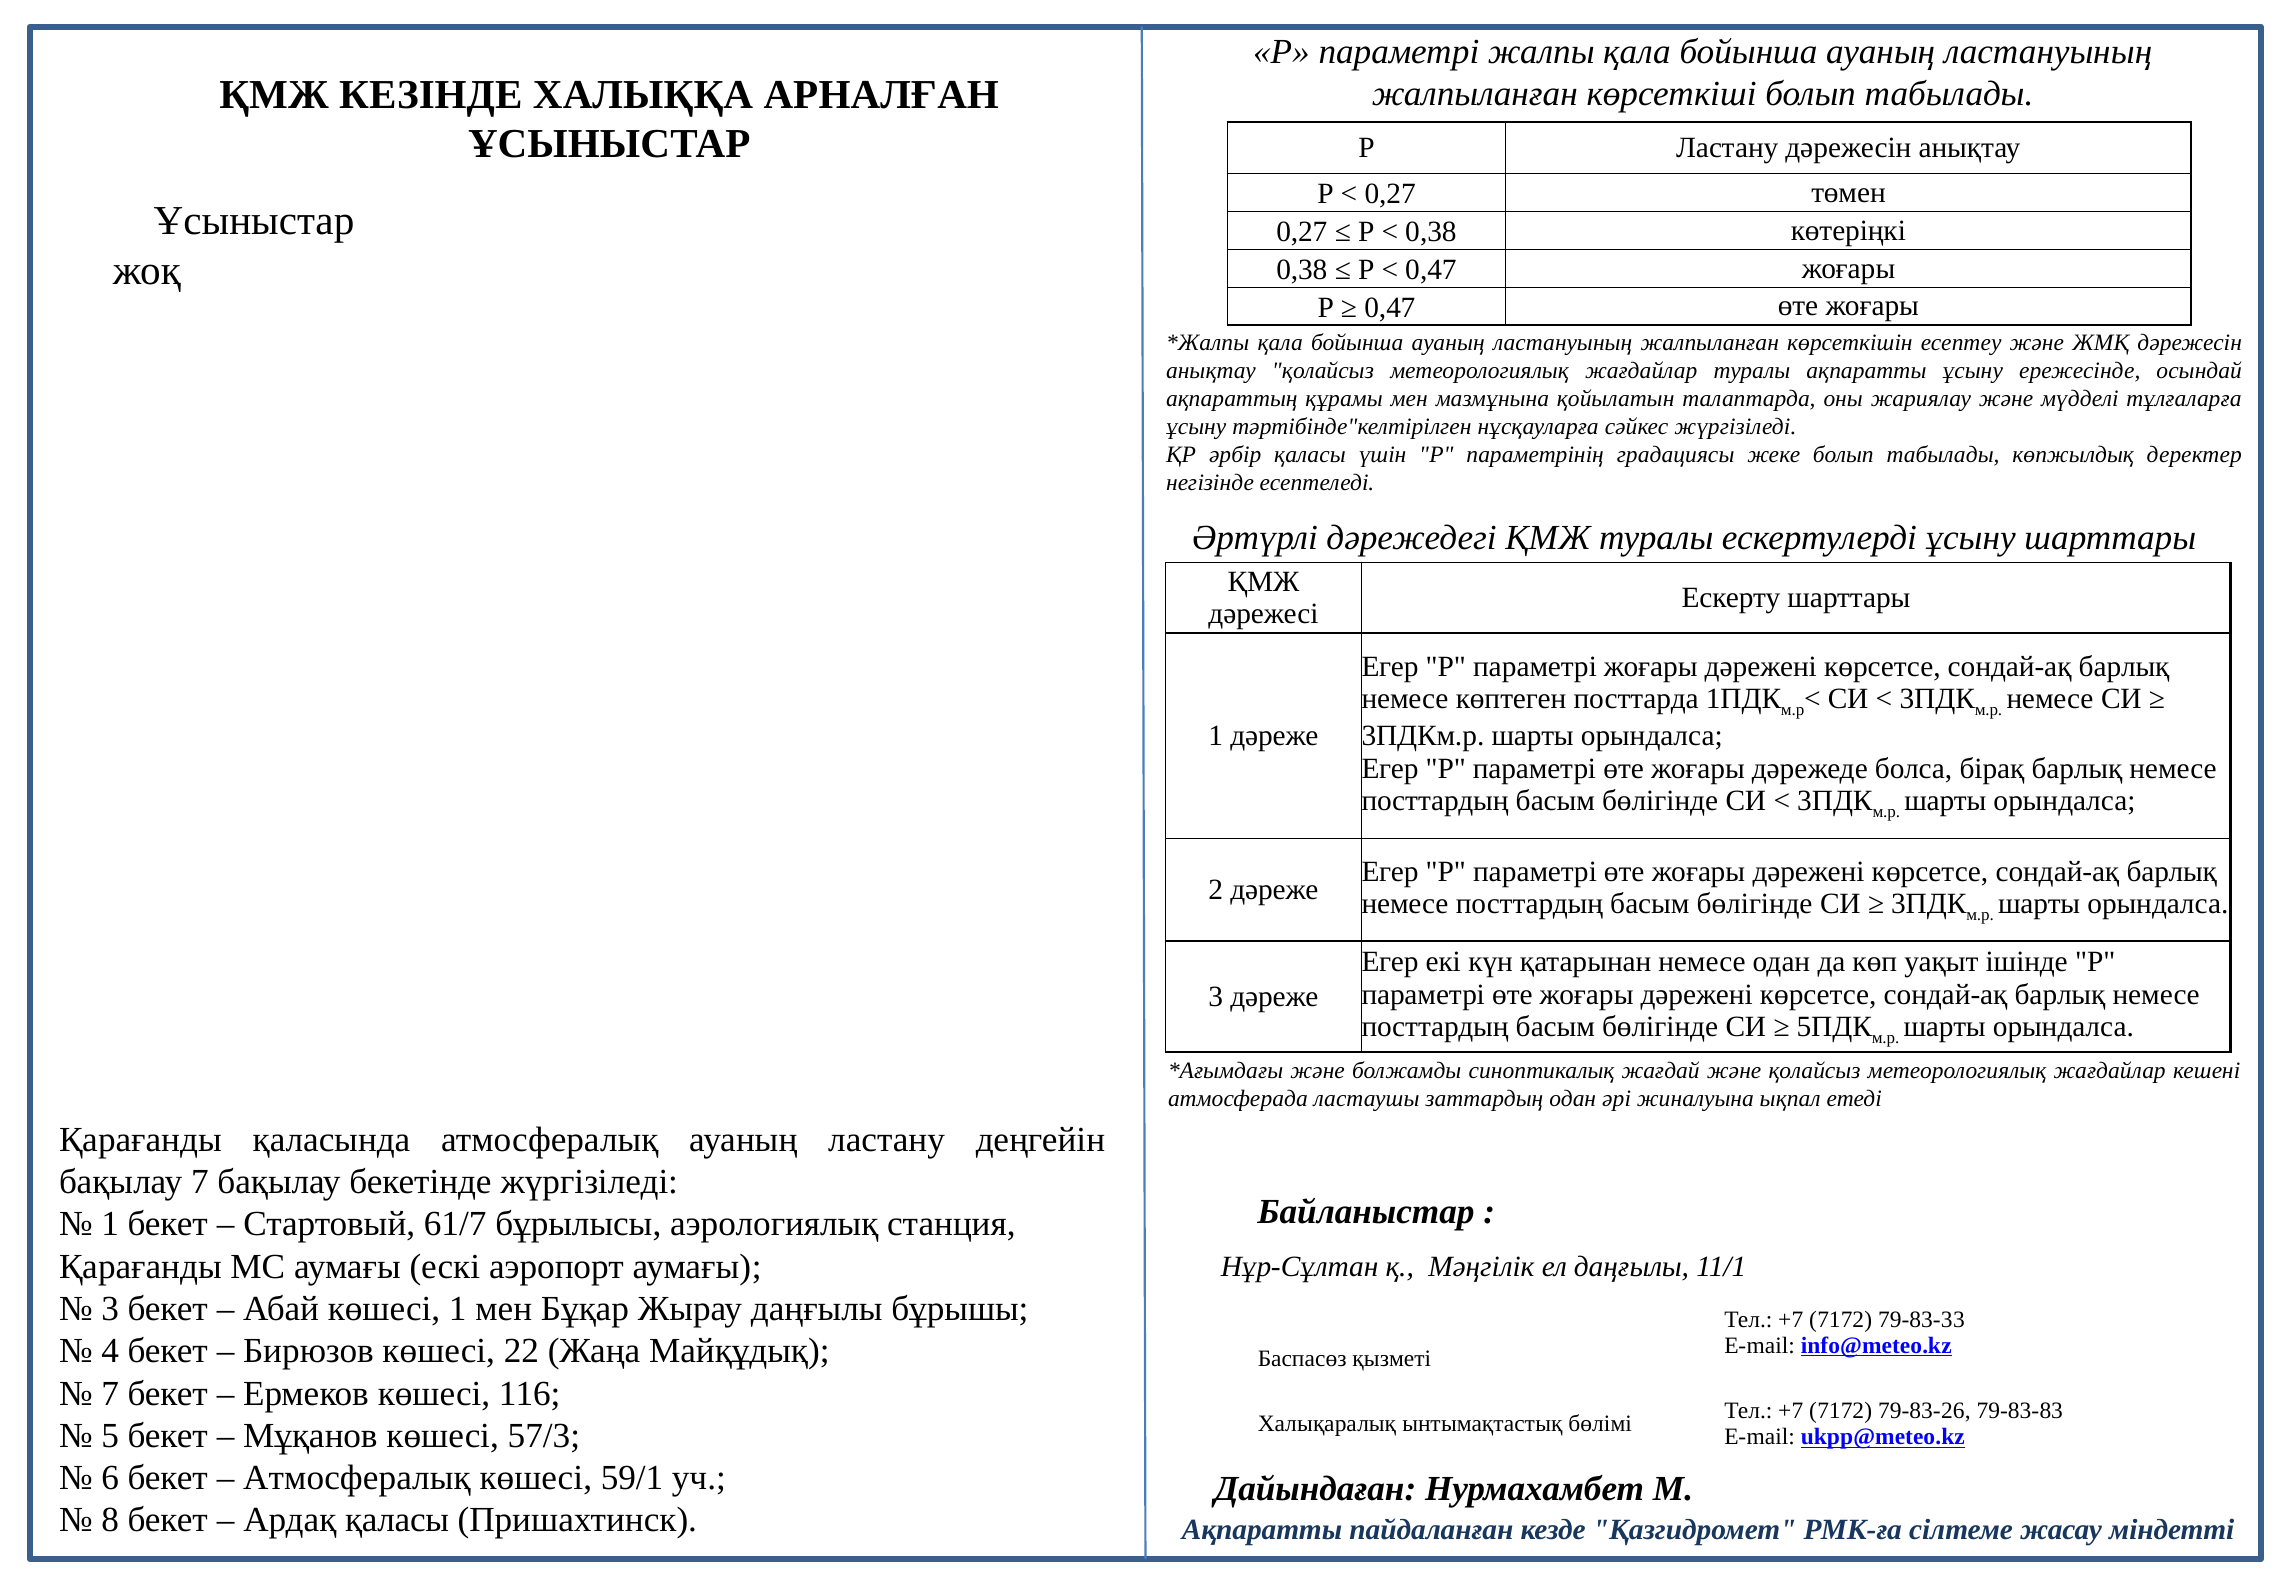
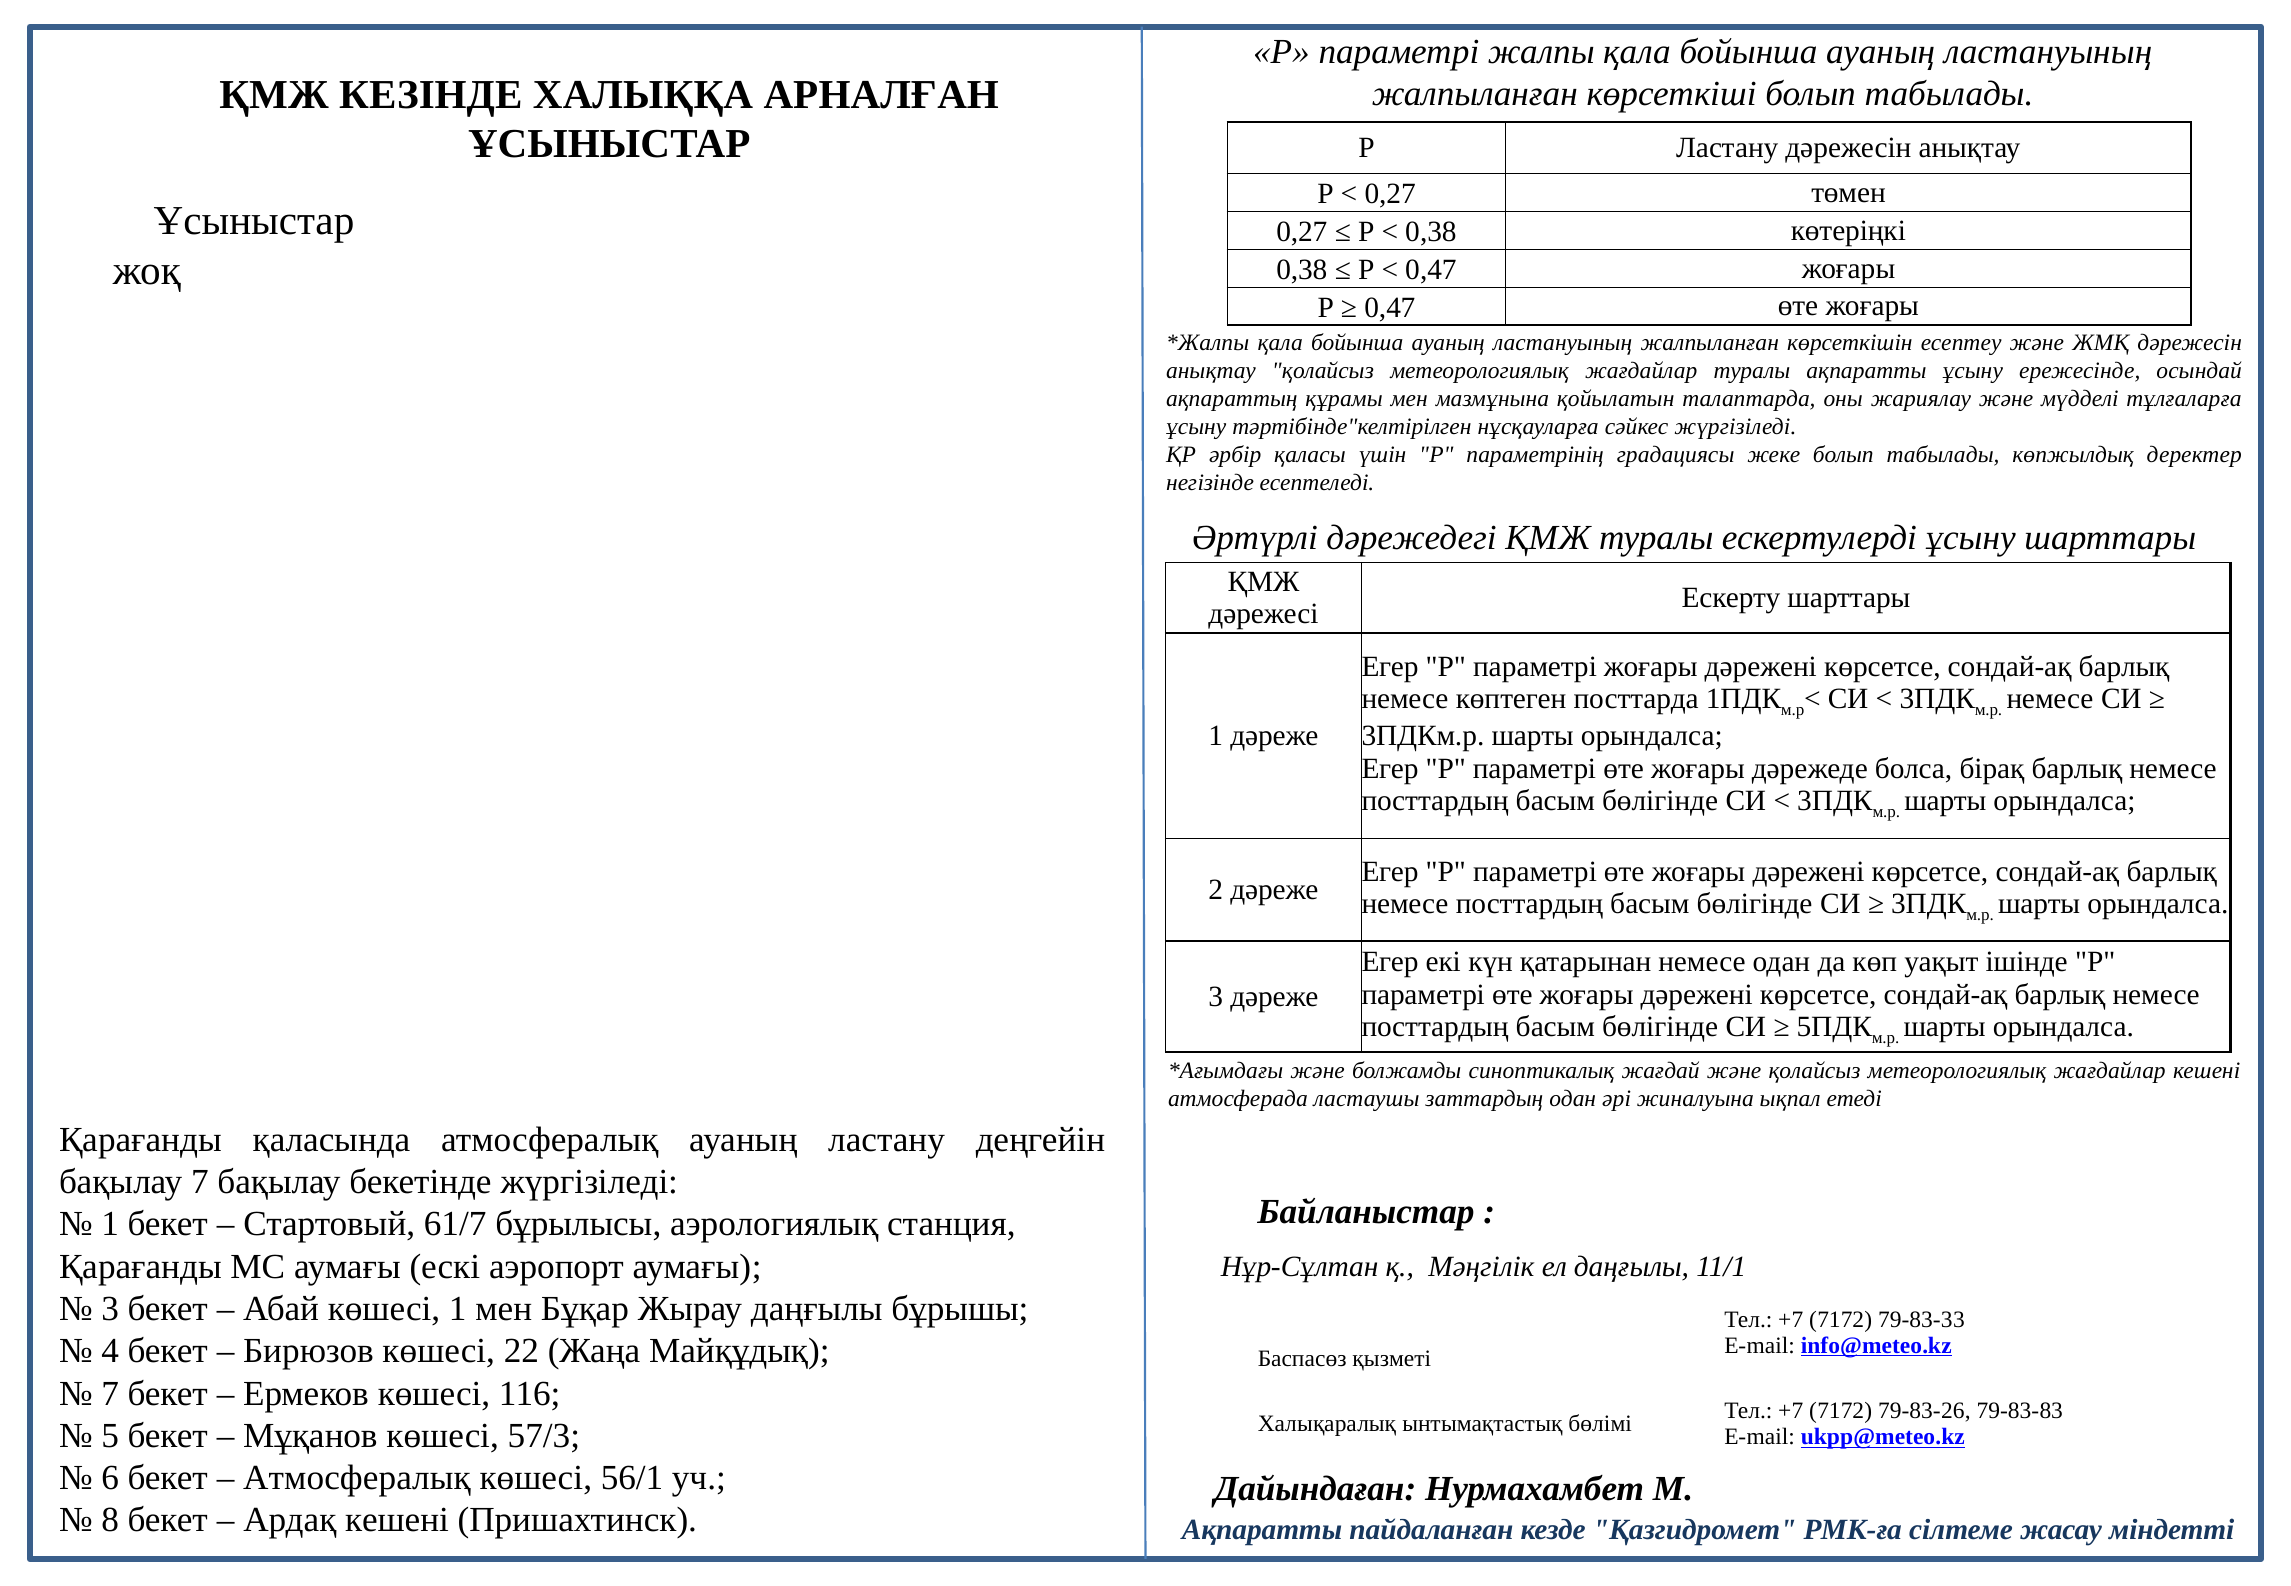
59/1: 59/1 -> 56/1
Ардақ қаласы: қаласы -> кешені
